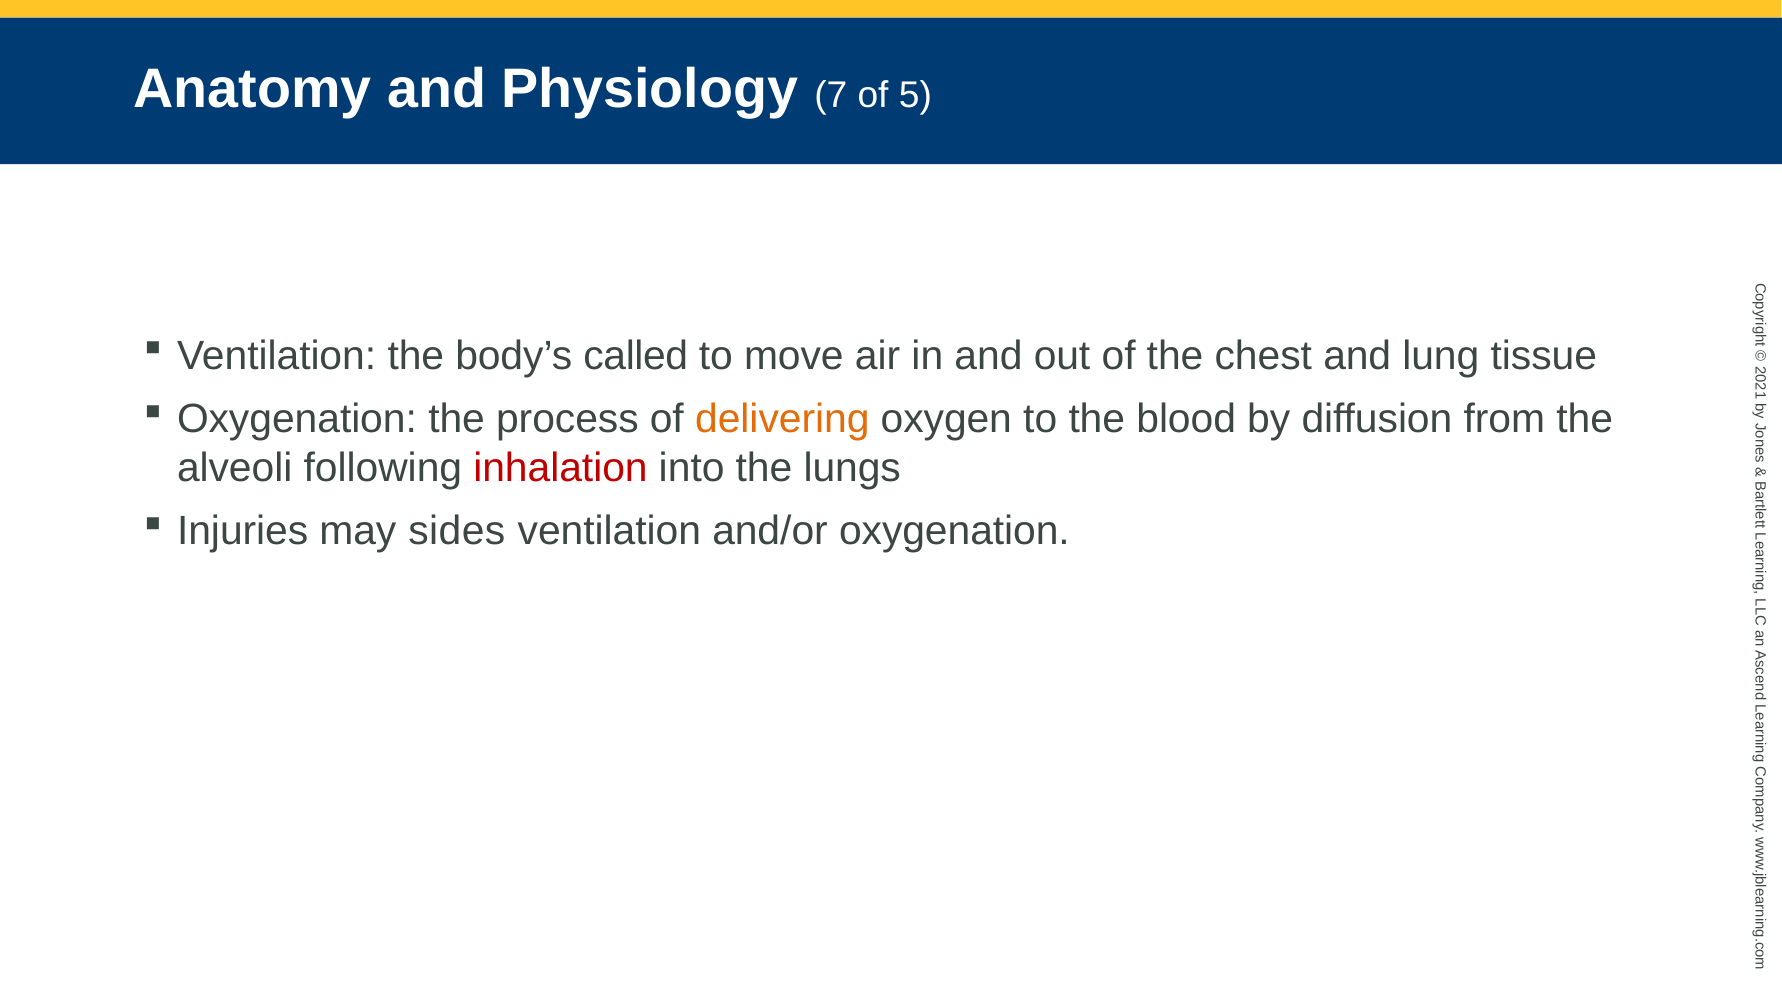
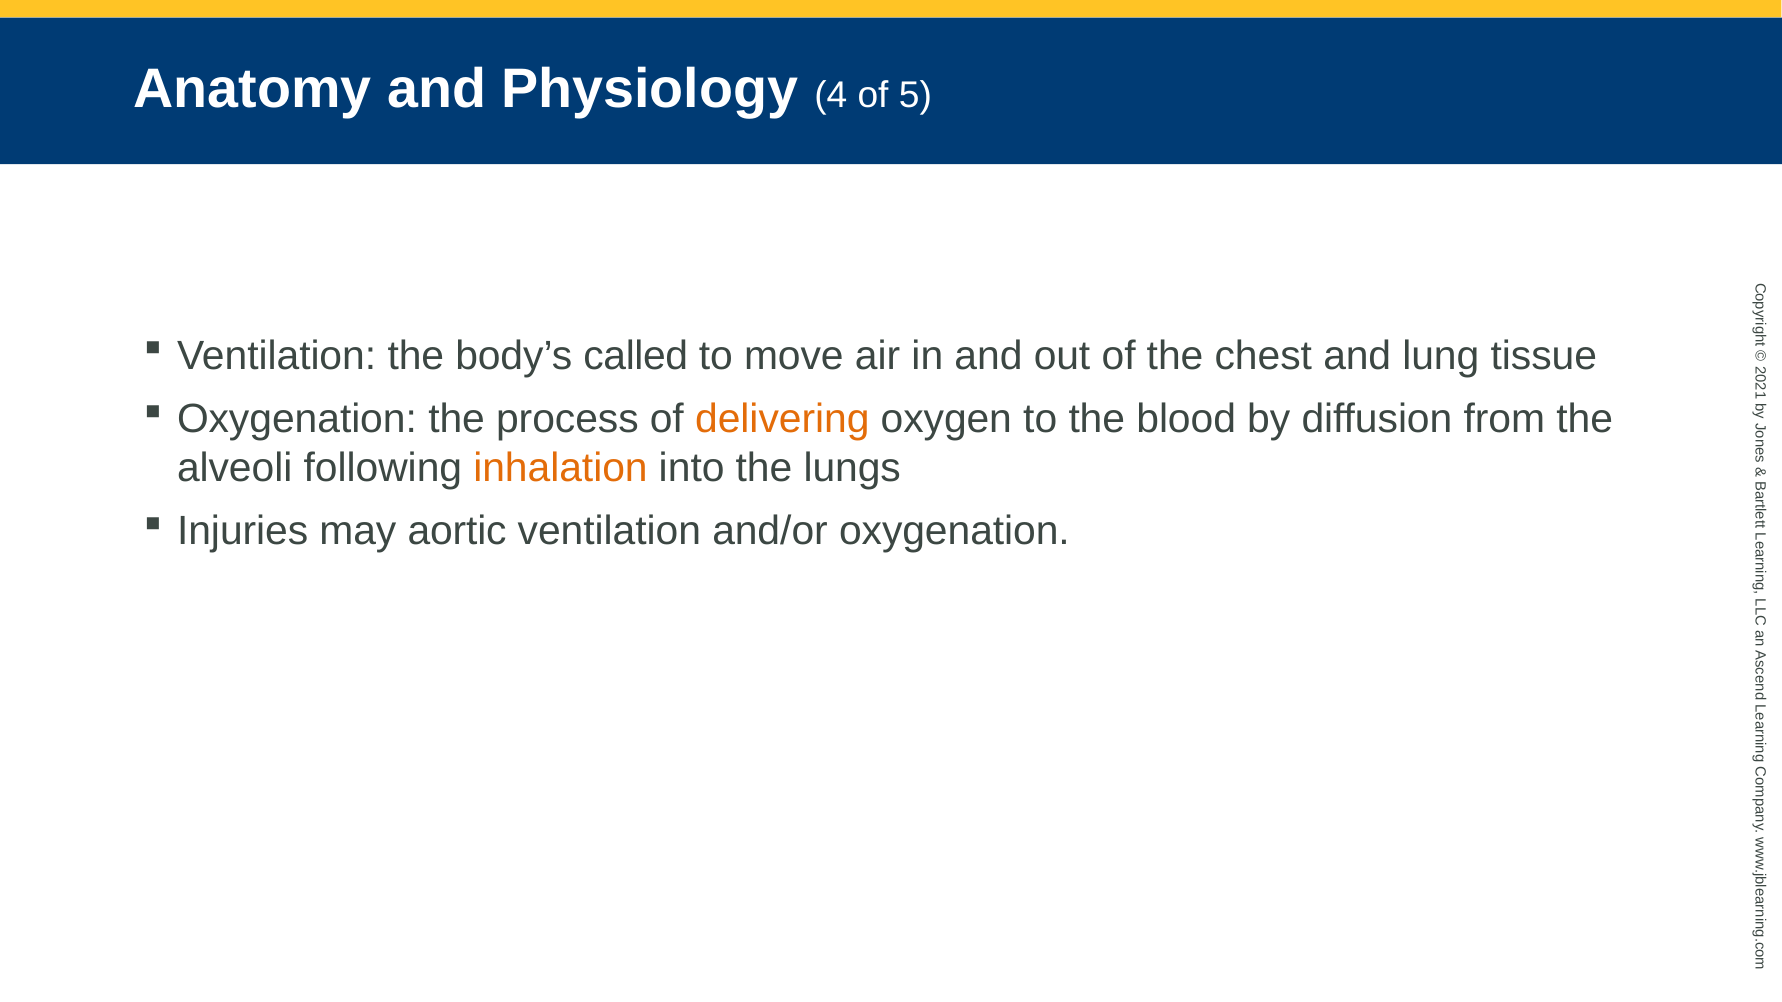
7: 7 -> 4
inhalation colour: red -> orange
sides: sides -> aortic
